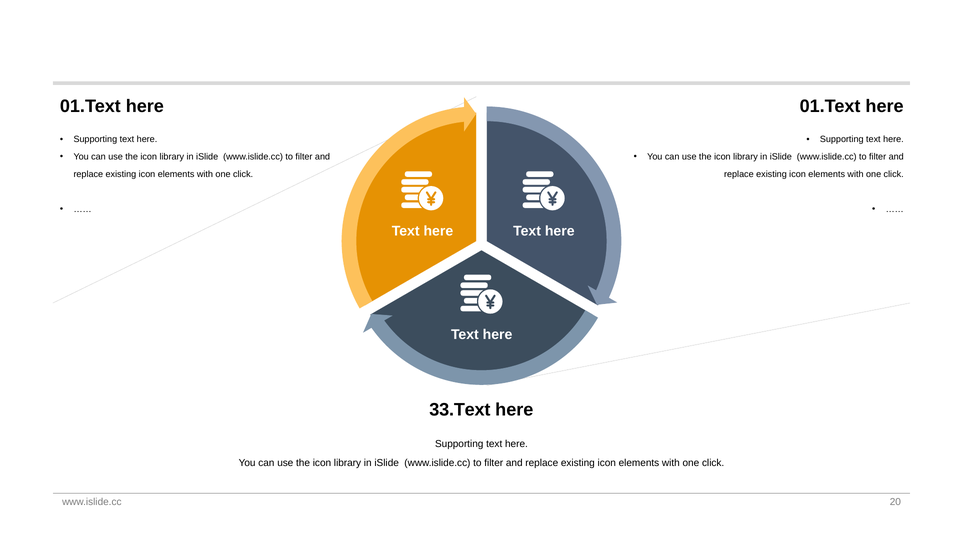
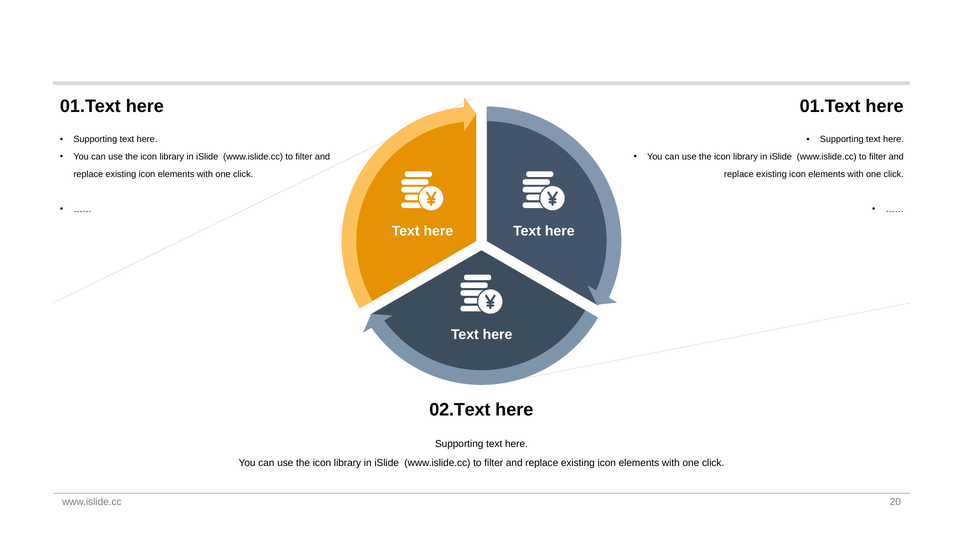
33.Text: 33.Text -> 02.Text
